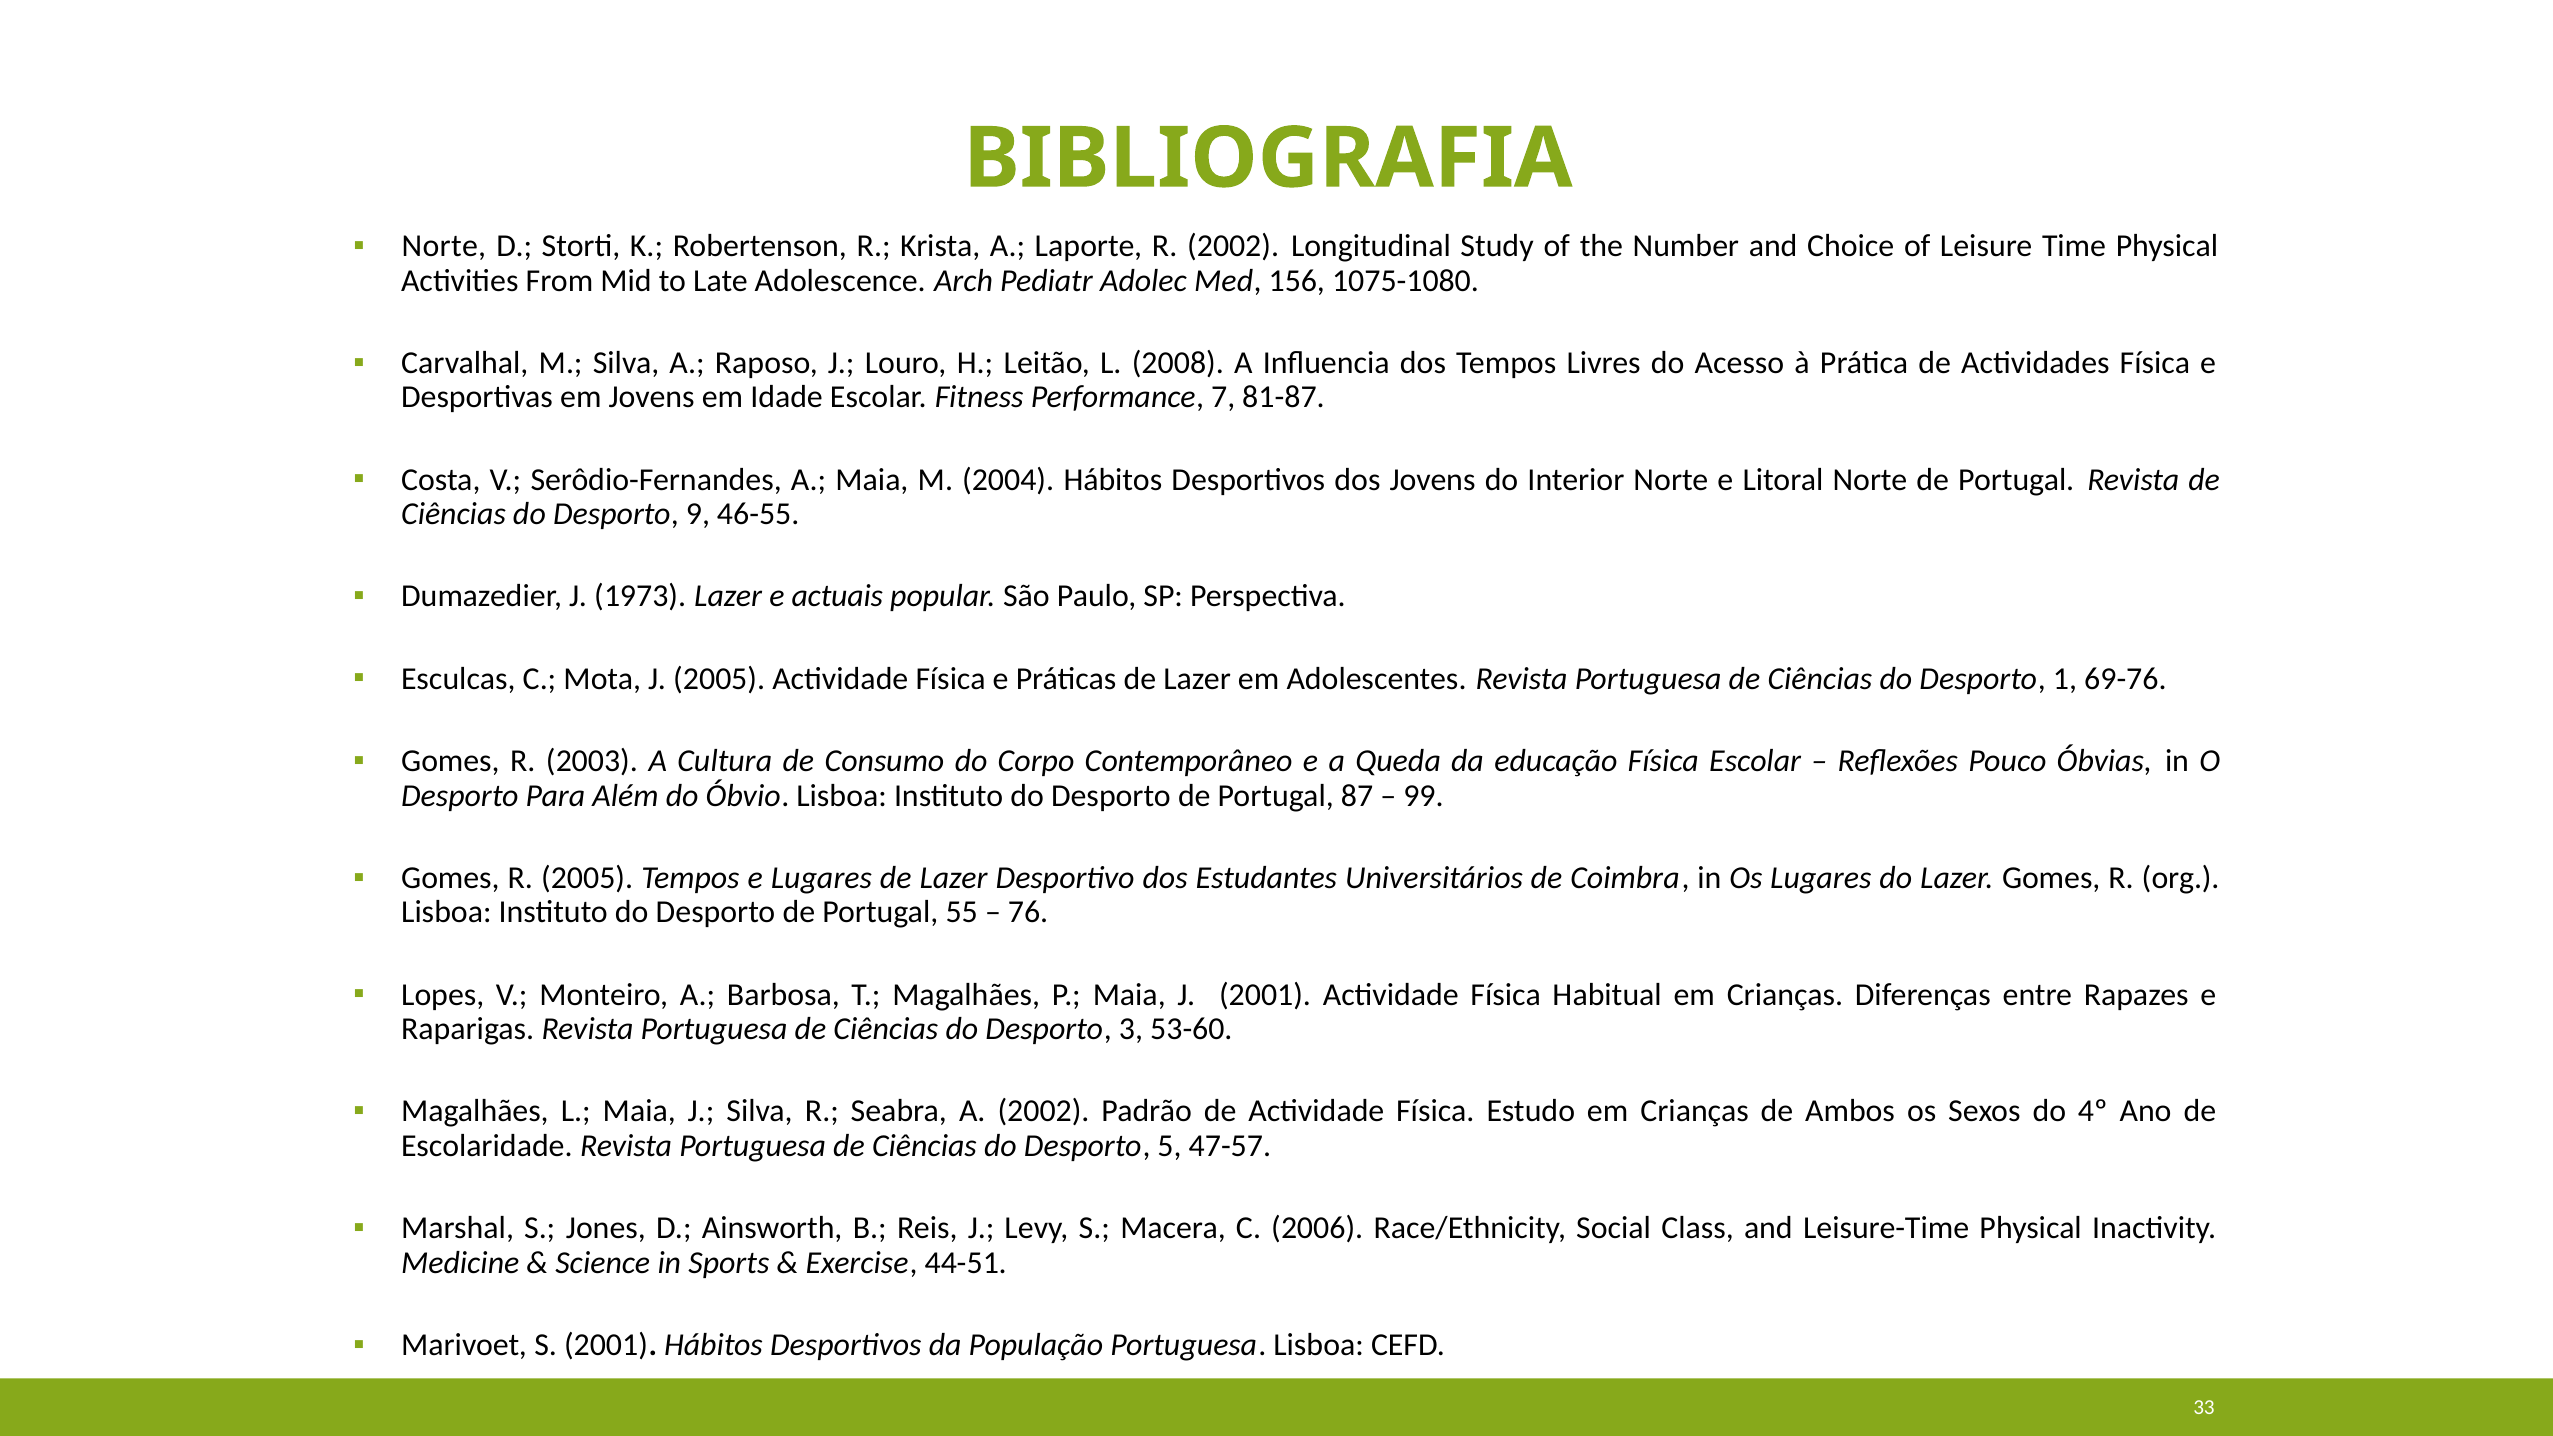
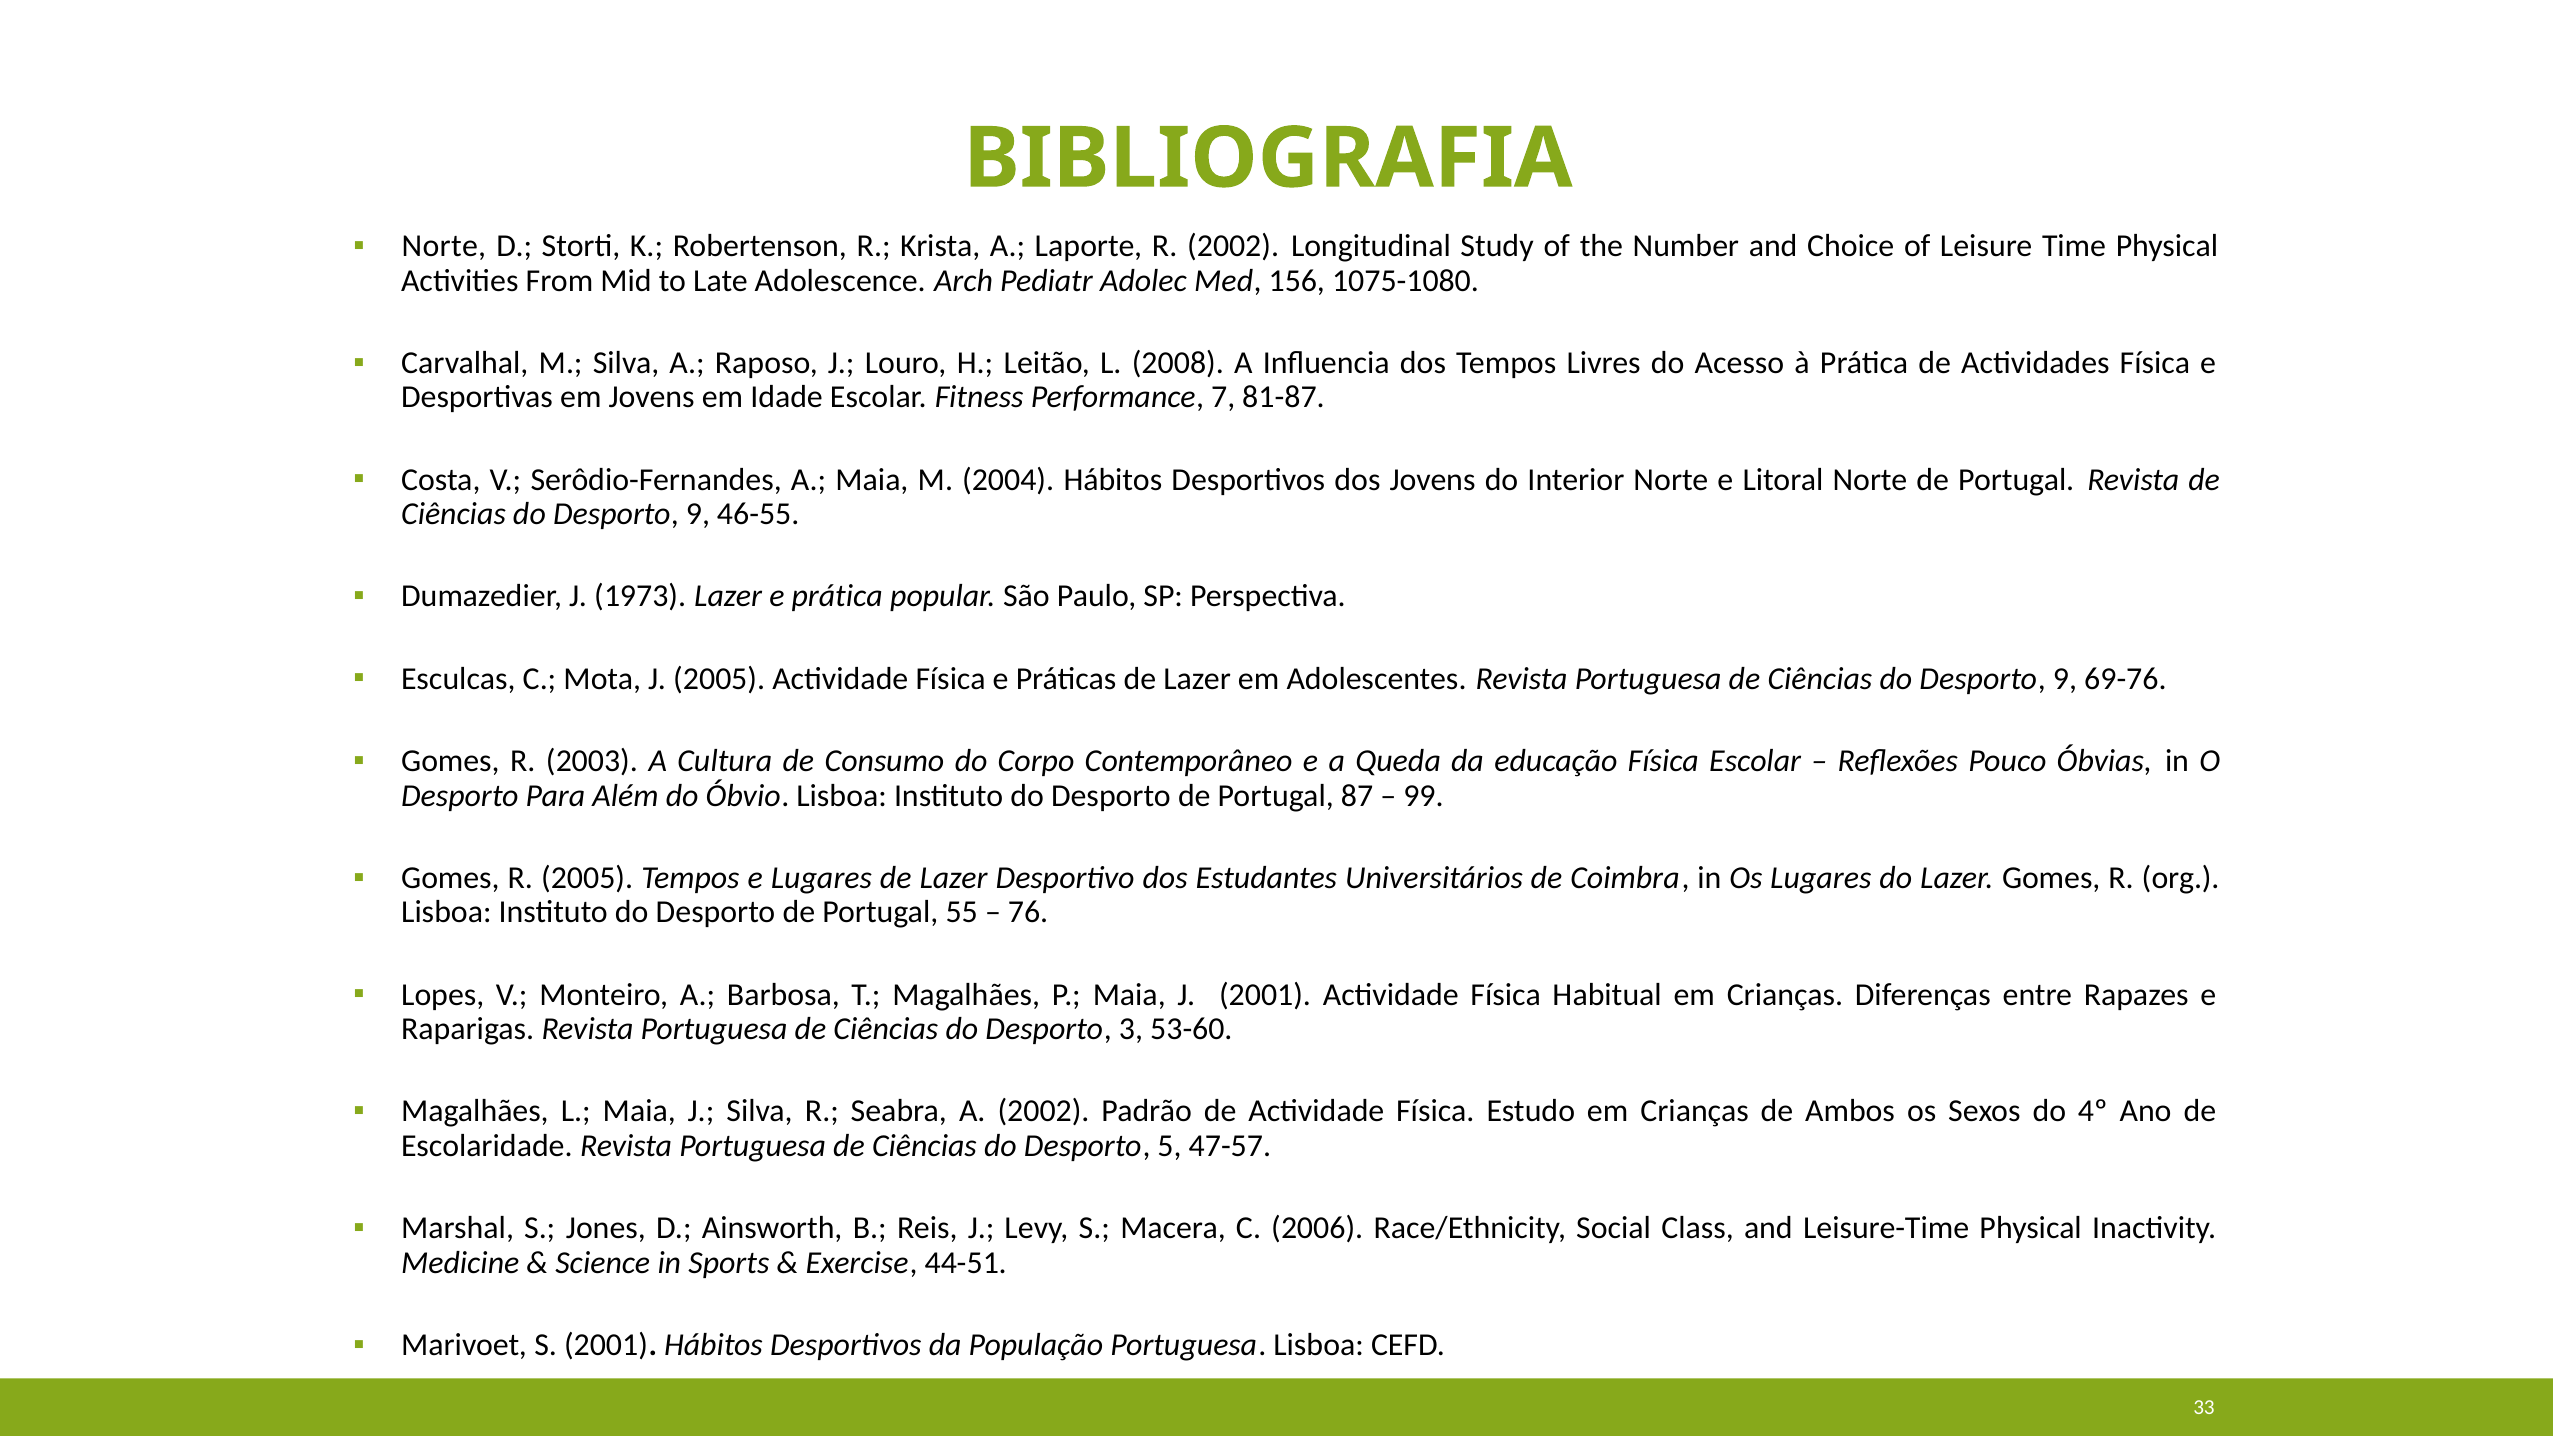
e actuais: actuais -> prática
1 at (2065, 679): 1 -> 9
